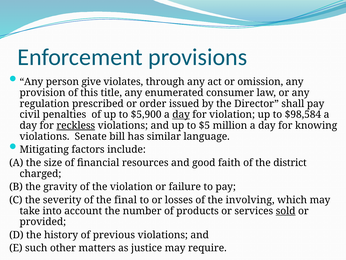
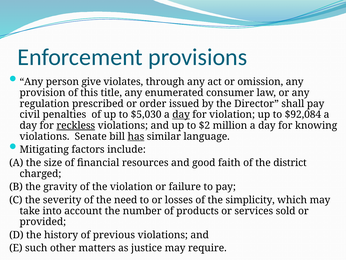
$5,900: $5,900 -> $5,030
$98,584: $98,584 -> $92,084
$5: $5 -> $2
has underline: none -> present
final: final -> need
involving: involving -> simplicity
sold underline: present -> none
